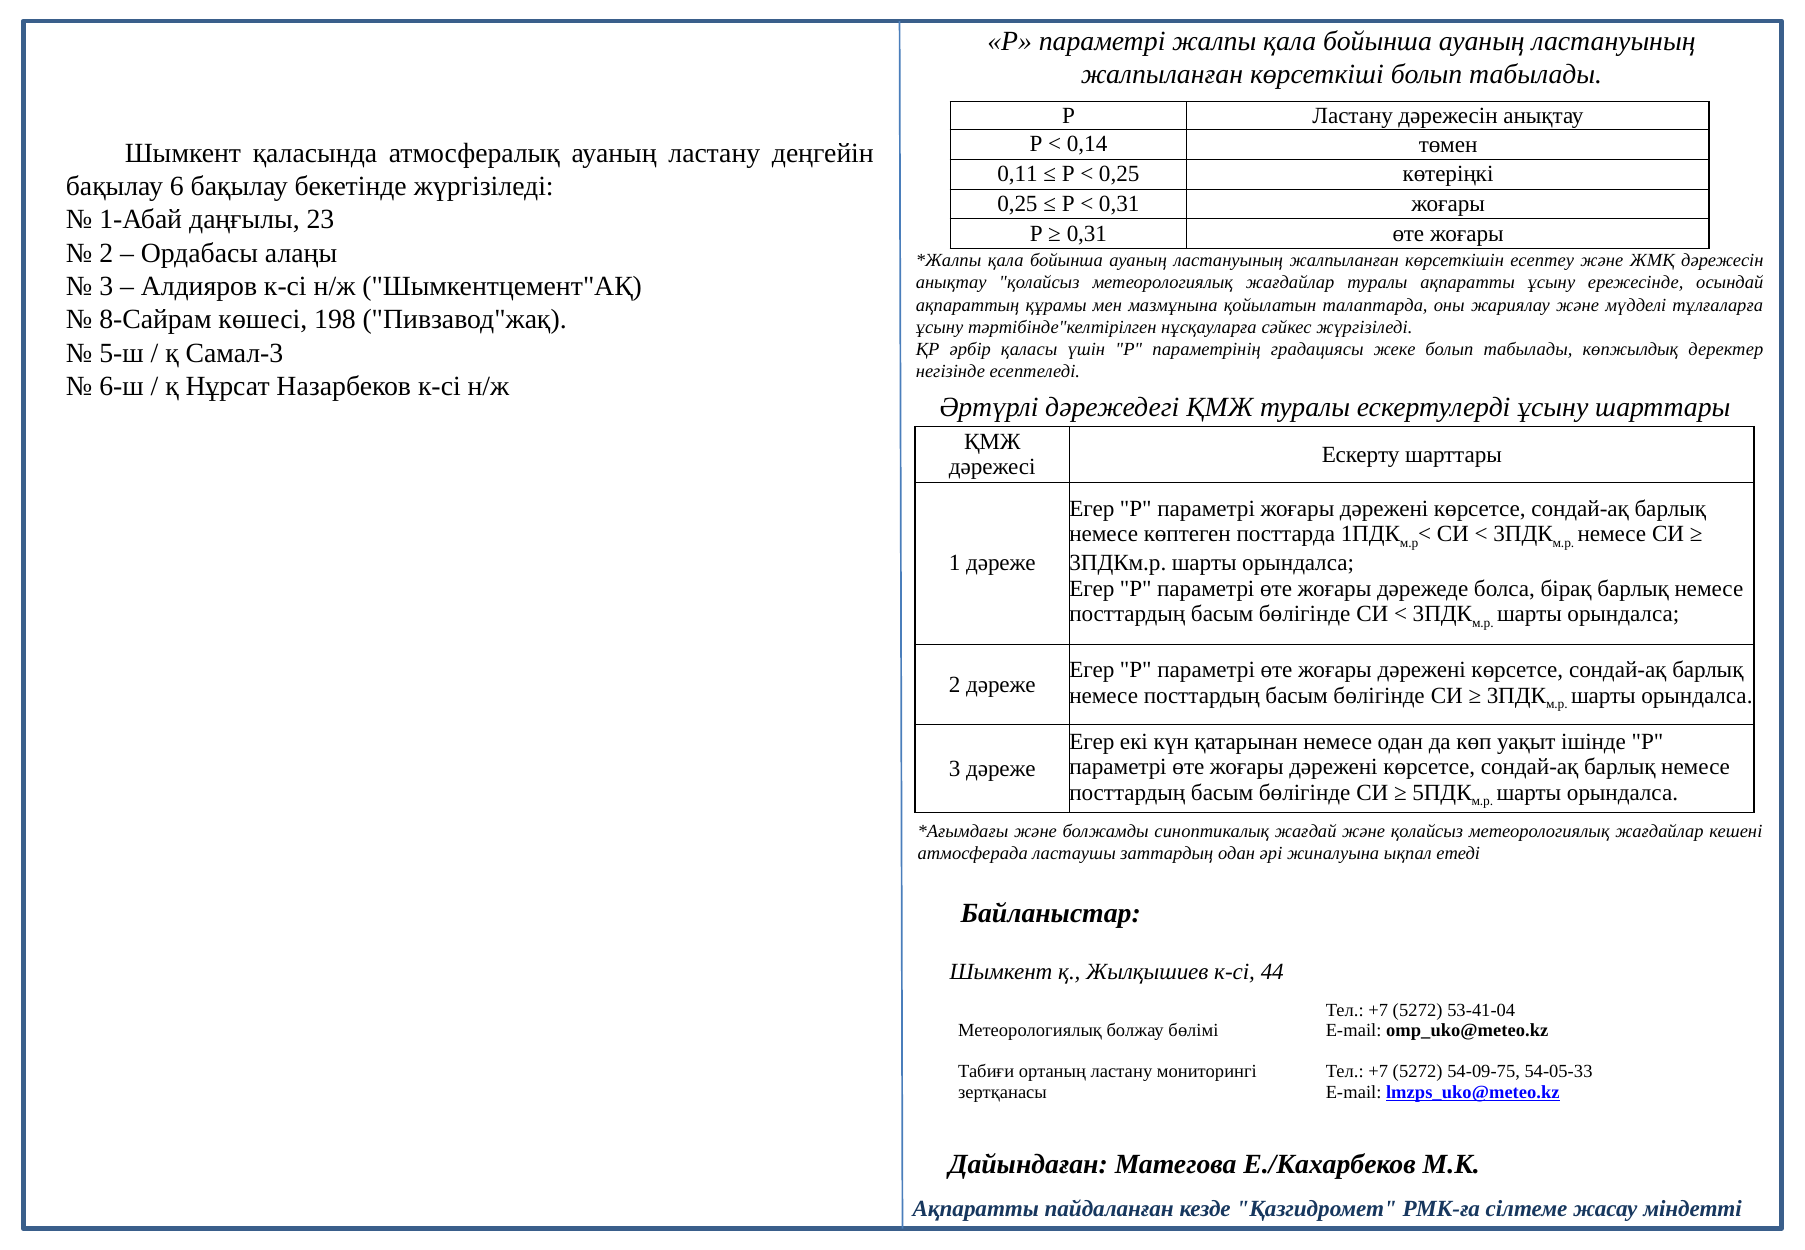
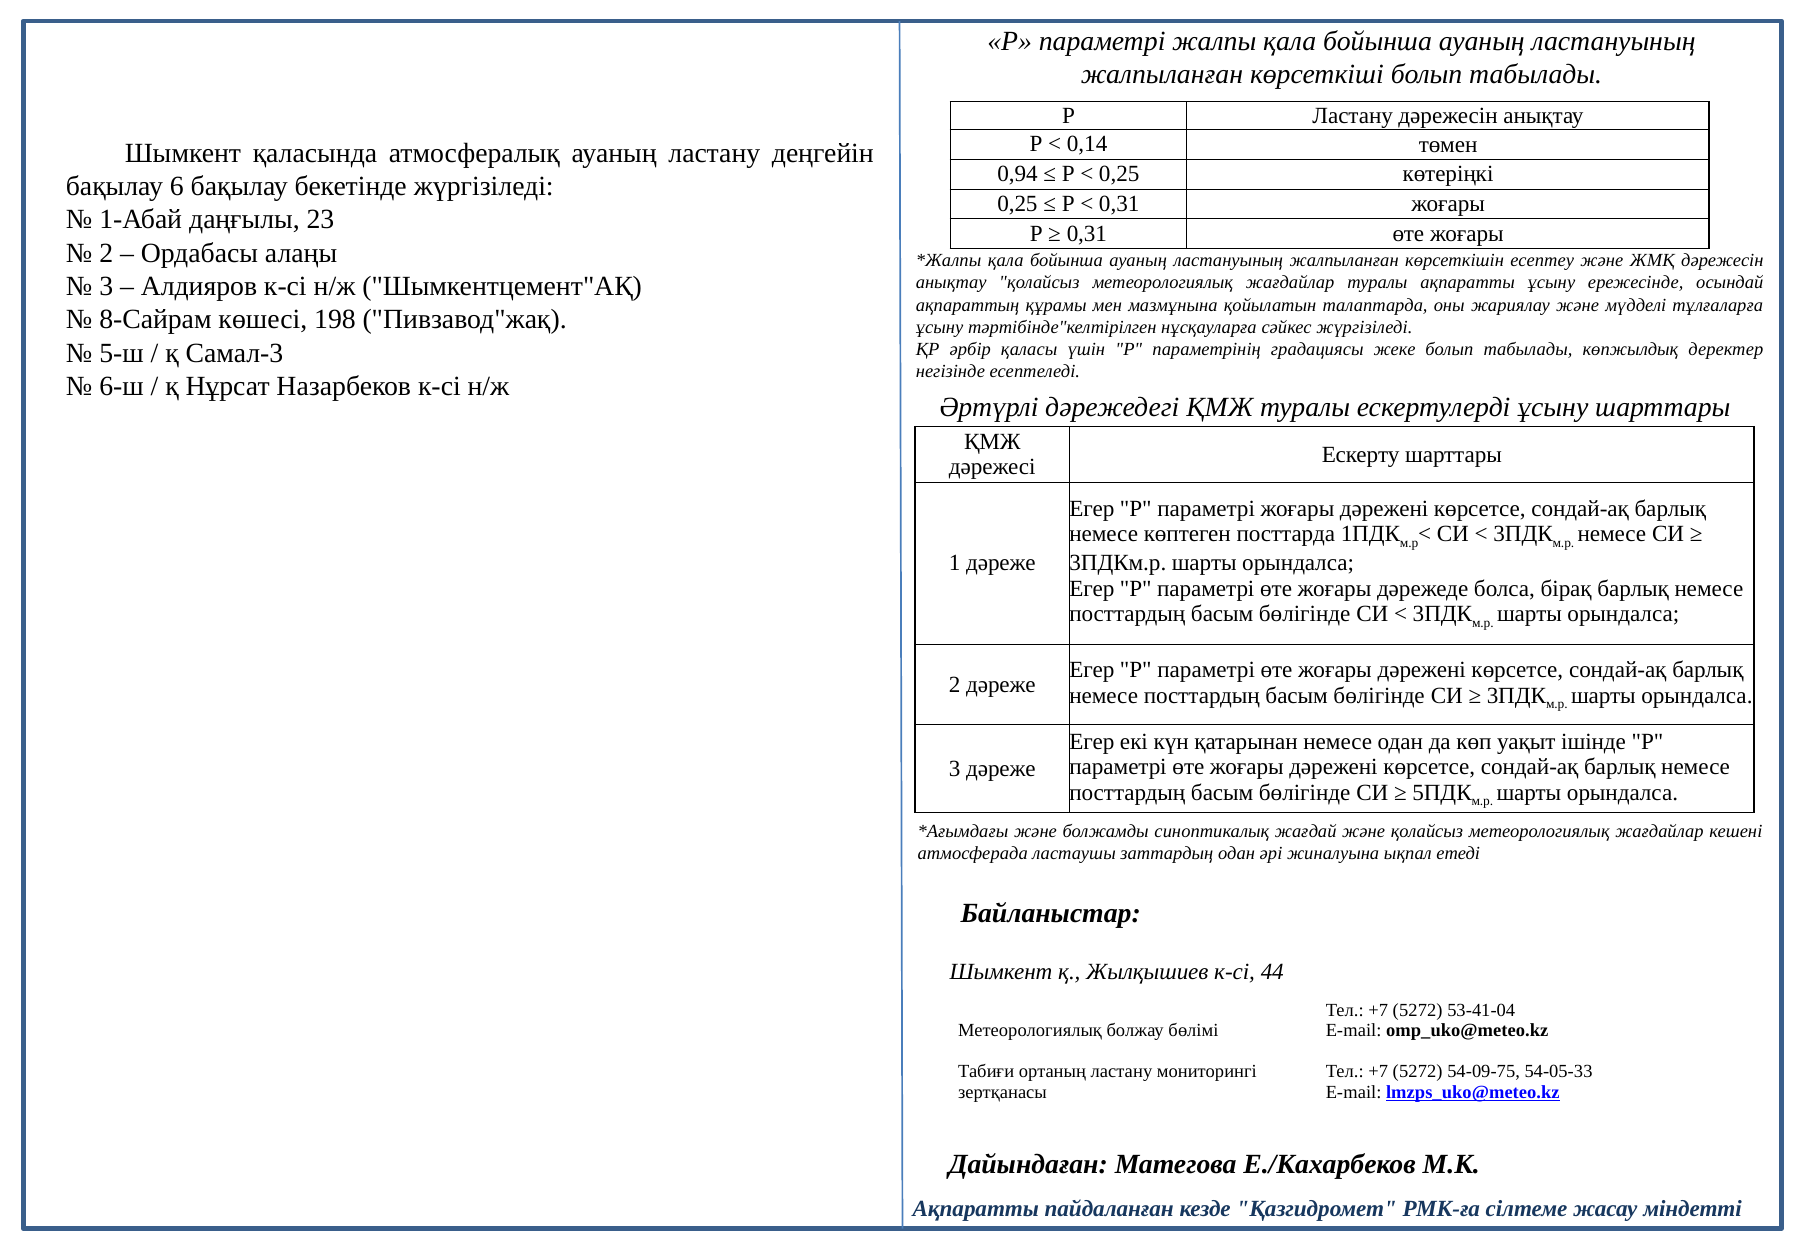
0,11: 0,11 -> 0,94
